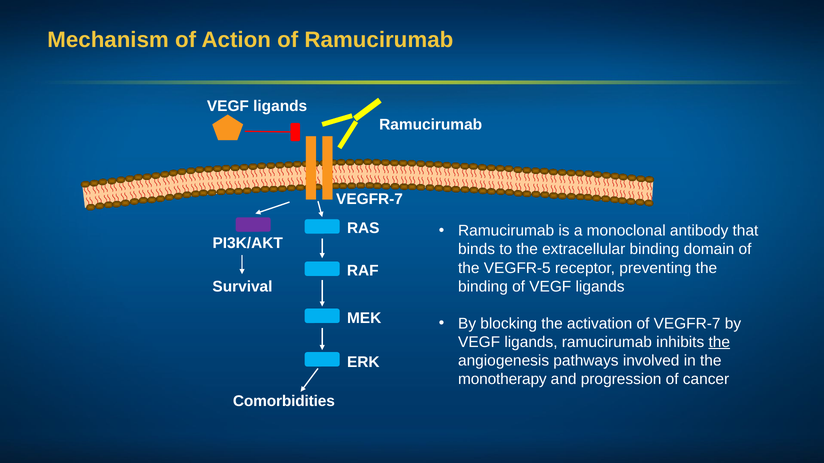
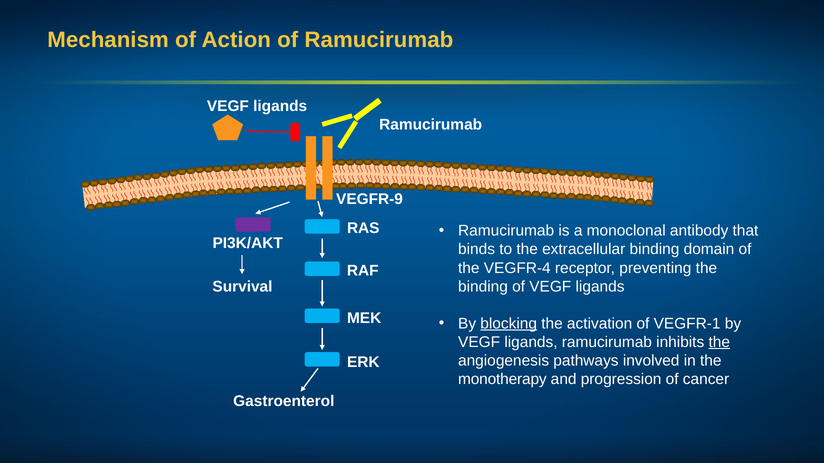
VEGFR-7 at (370, 200): VEGFR-7 -> VEGFR-9
VEGFR-5: VEGFR-5 -> VEGFR-4
blocking underline: none -> present
of VEGFR-7: VEGFR-7 -> VEGFR-1
Comorbidities: Comorbidities -> Gastroenterol
